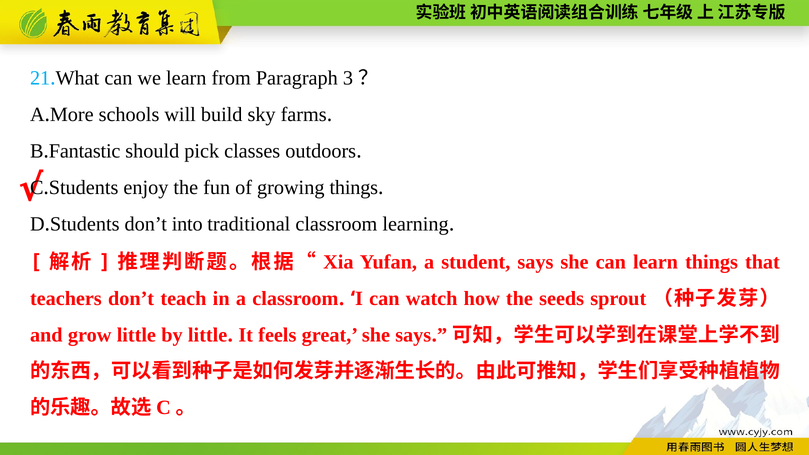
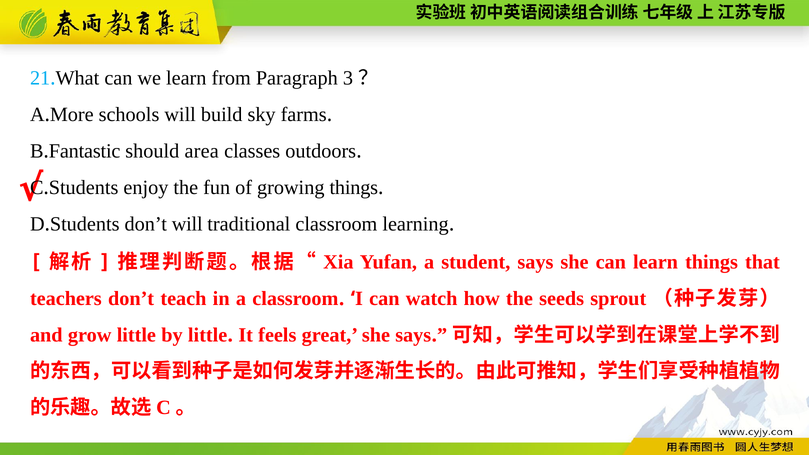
pick: pick -> area
don’t into: into -> will
